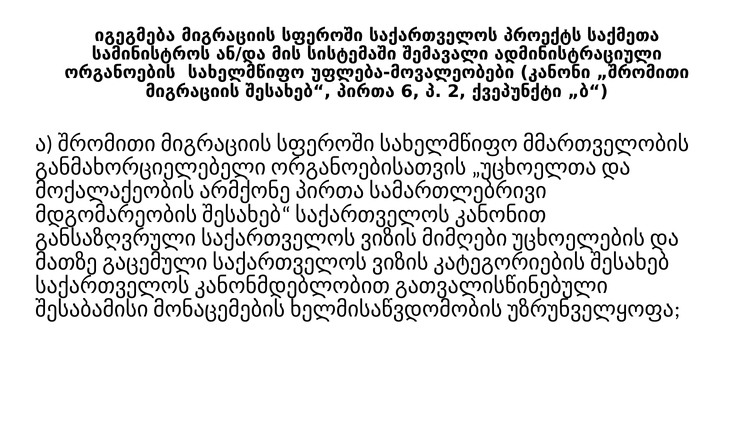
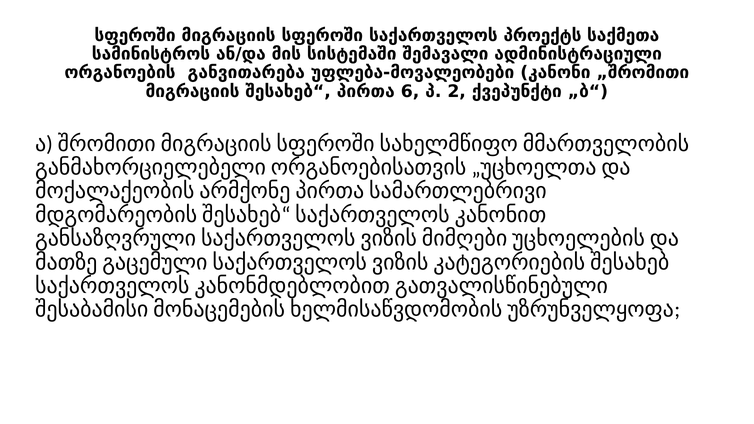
იგეგმება at (135, 35): იგეგმება -> სფეროში
სახელმწიფო: სახელმწიფო -> განვითარება
